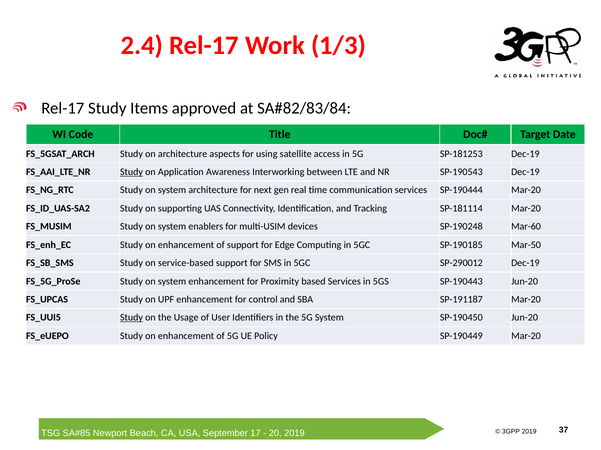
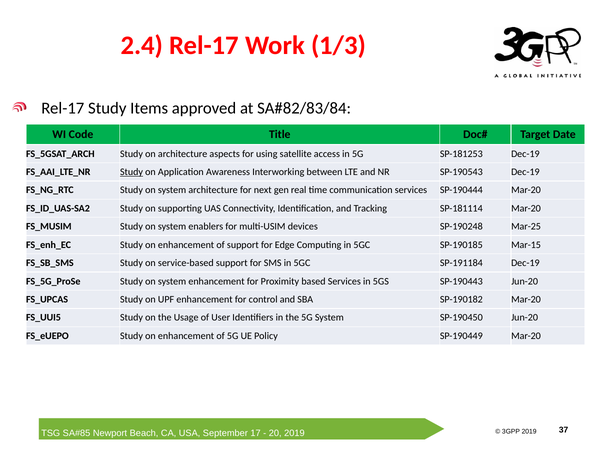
Mar-60: Mar-60 -> Mar-25
Mar-50: Mar-50 -> Mar-15
SP-290012: SP-290012 -> SP-191184
SP-191187: SP-191187 -> SP-190182
Study at (131, 318) underline: present -> none
